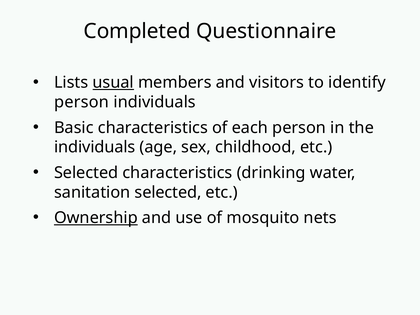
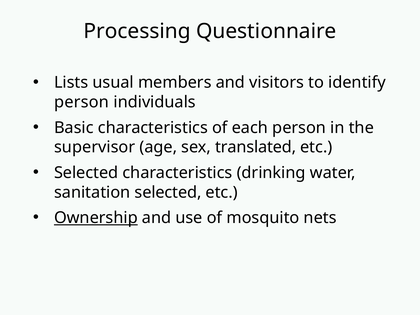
Completed: Completed -> Processing
usual underline: present -> none
individuals at (95, 147): individuals -> supervisor
childhood: childhood -> translated
